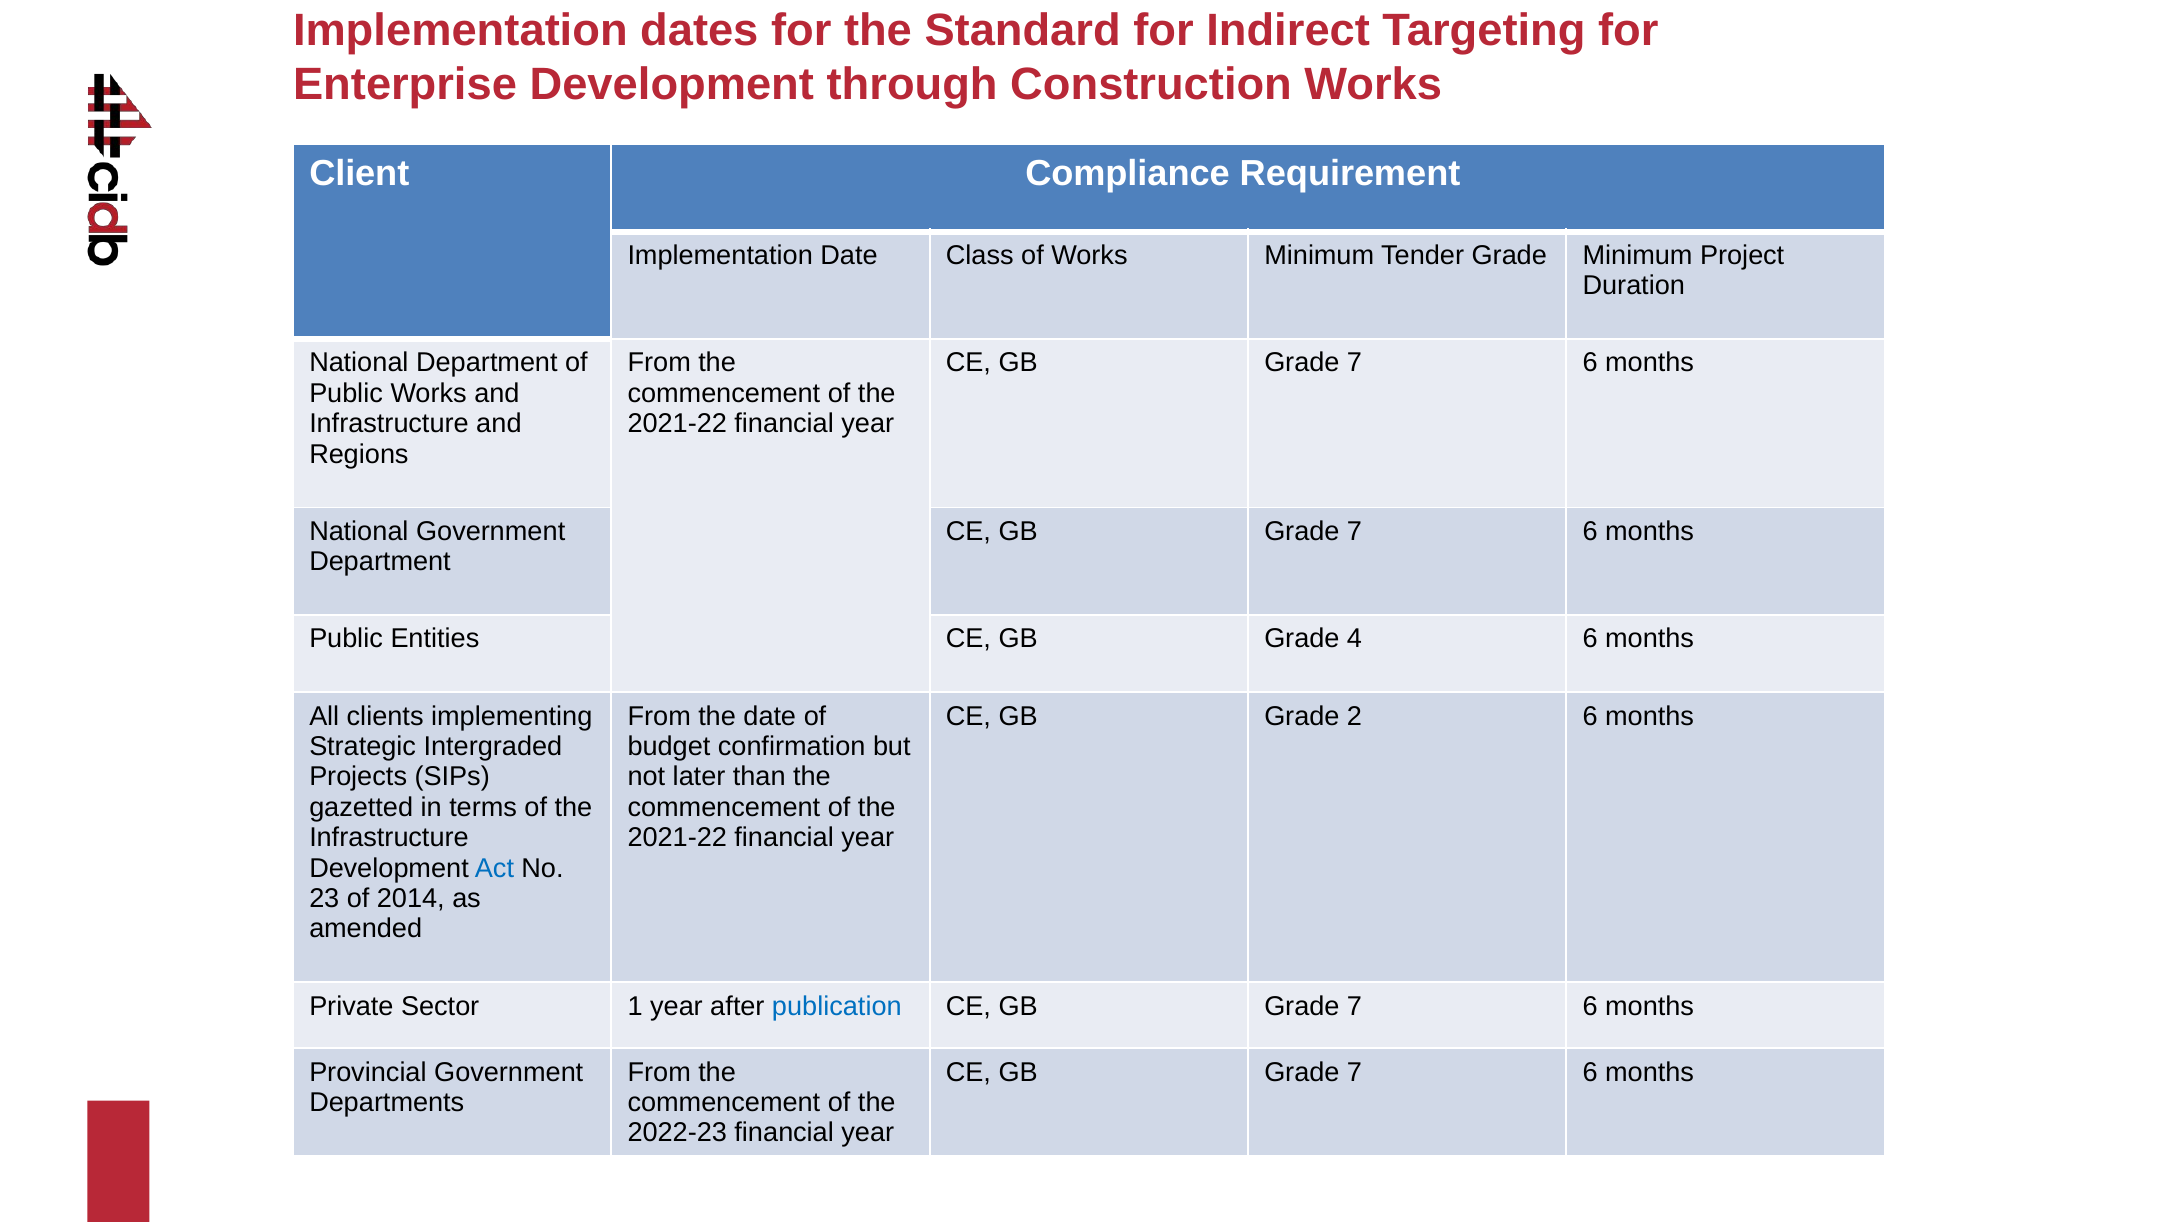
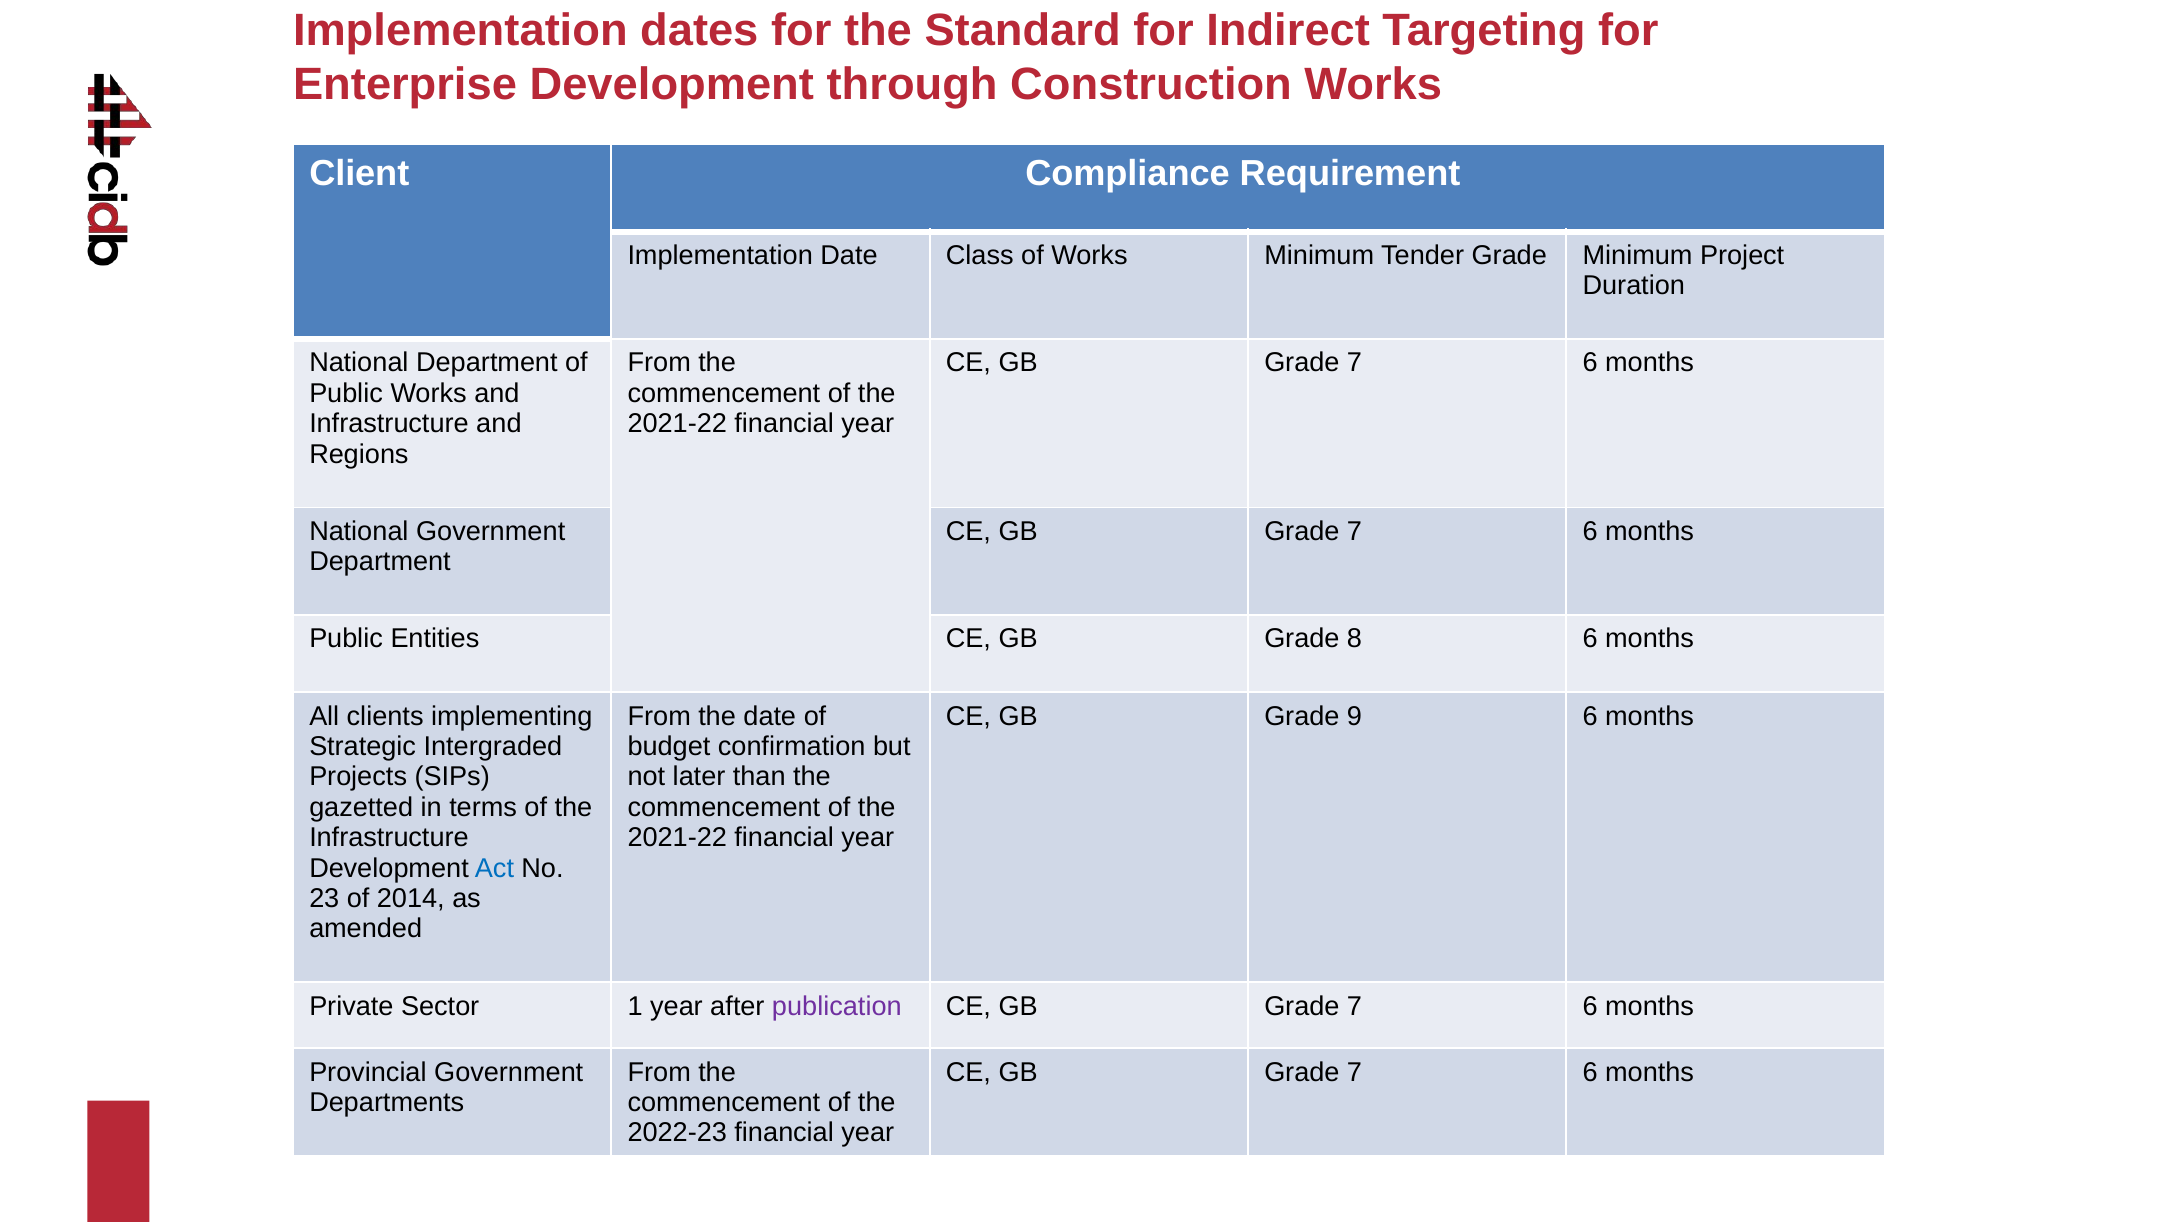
4: 4 -> 8
2: 2 -> 9
publication colour: blue -> purple
